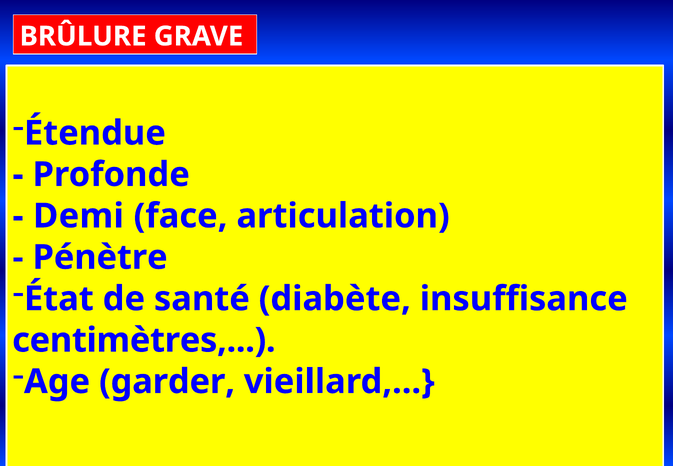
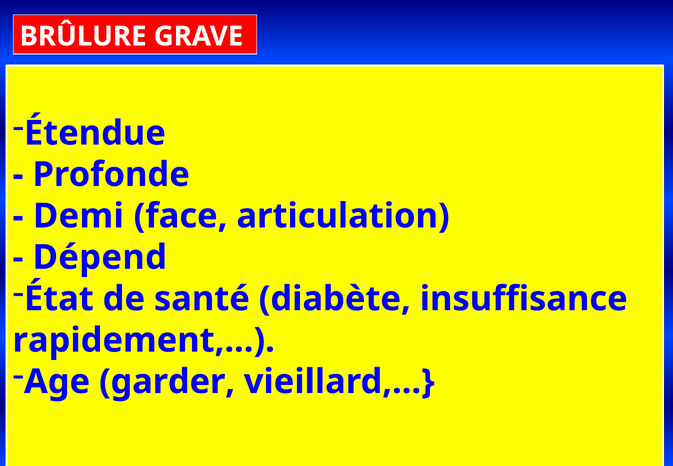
Pénètre: Pénètre -> Dépend
centimètres: centimètres -> rapidement
